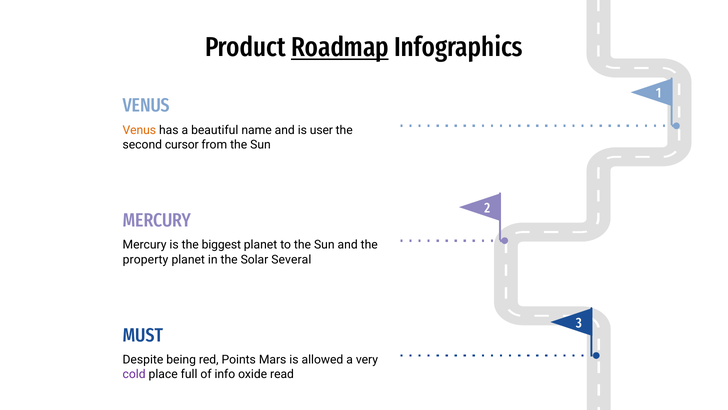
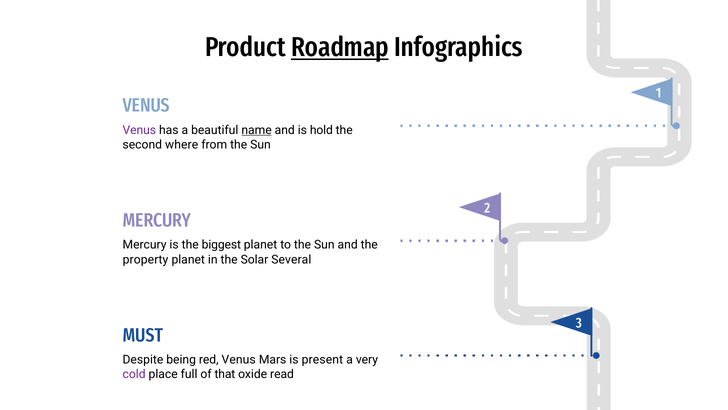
Venus at (139, 130) colour: orange -> purple
name underline: none -> present
user: user -> hold
cursor: cursor -> where
red Points: Points -> Venus
allowed: allowed -> present
info: info -> that
